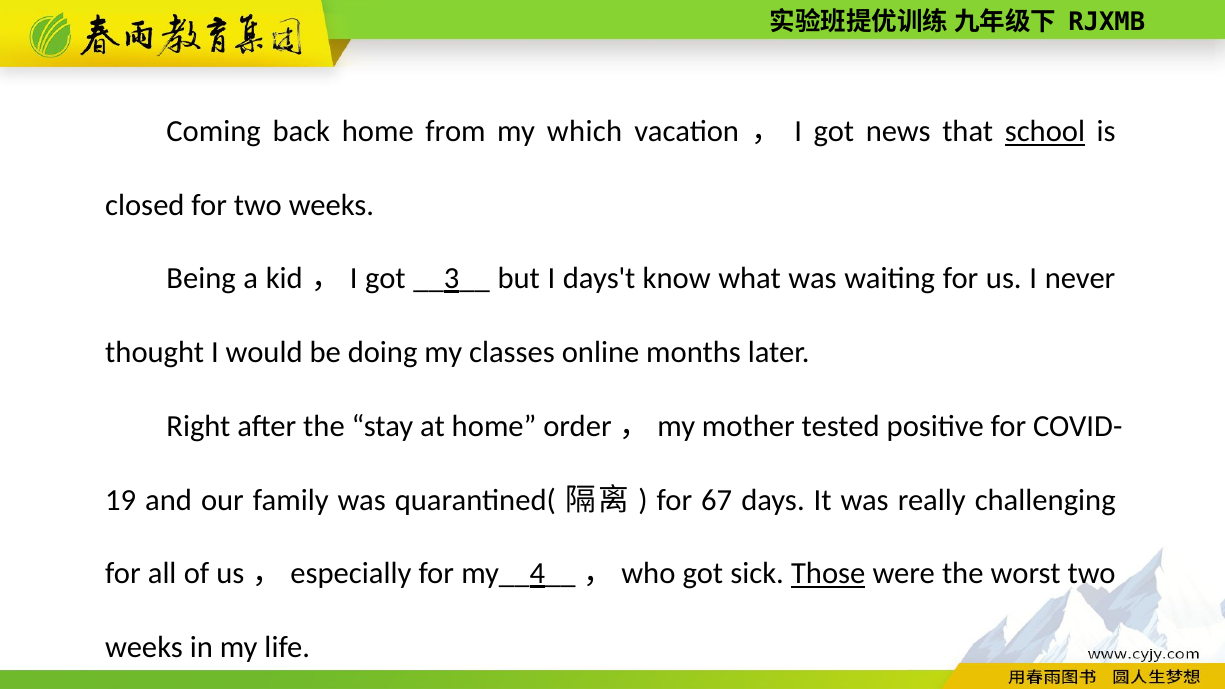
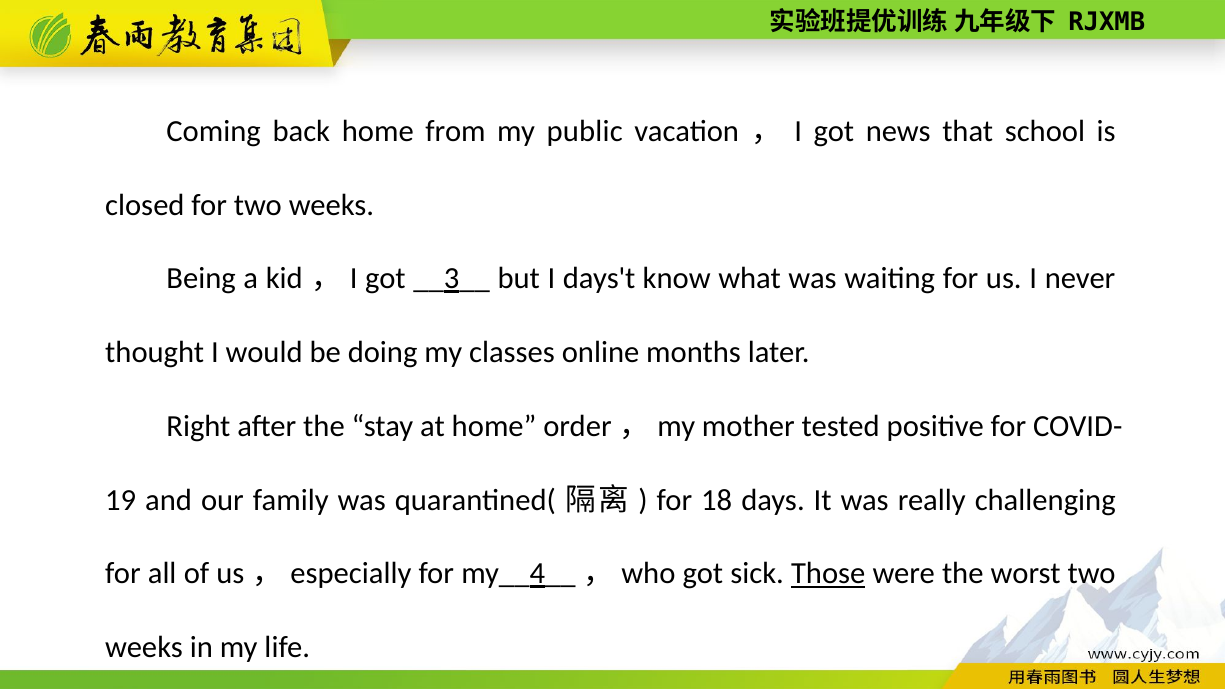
which: which -> public
school underline: present -> none
67: 67 -> 18
